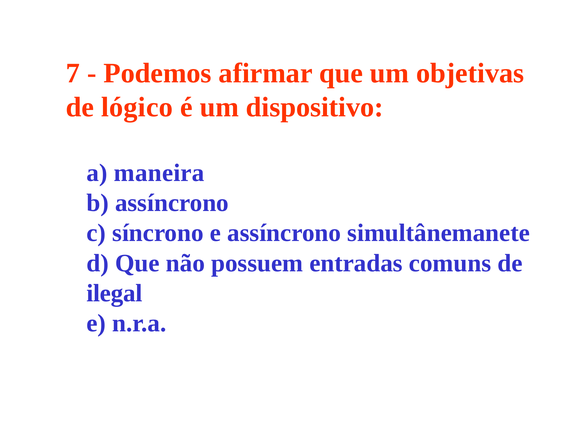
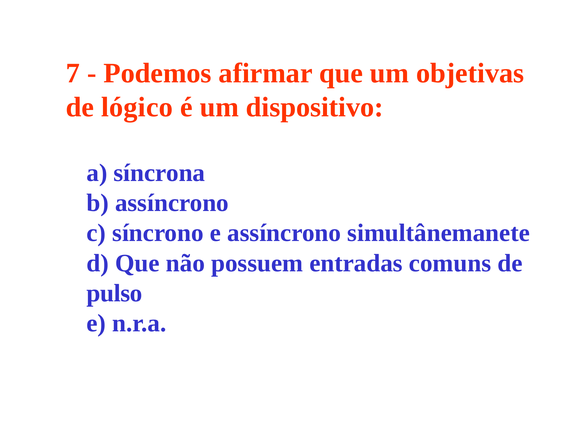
maneira: maneira -> síncrona
ilegal: ilegal -> pulso
